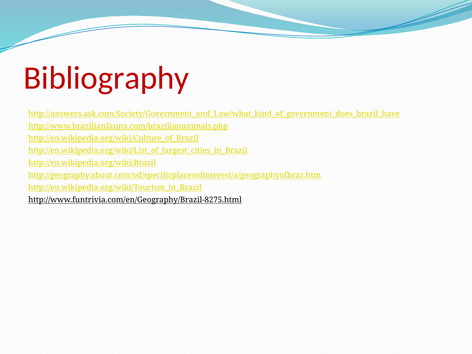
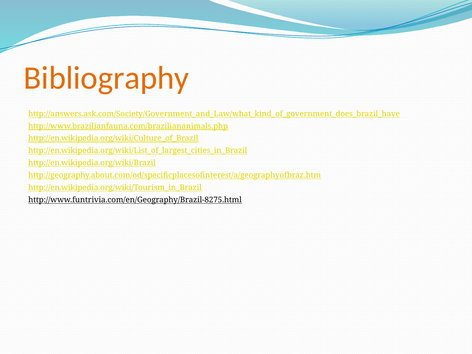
Bibliography colour: red -> orange
